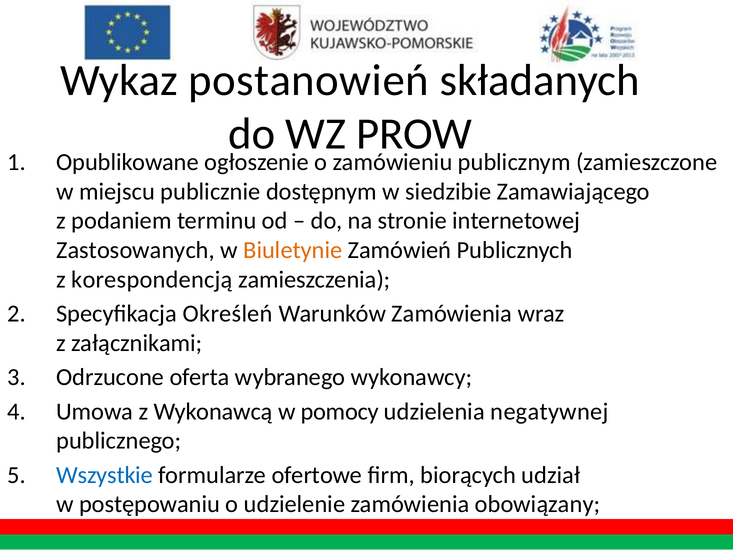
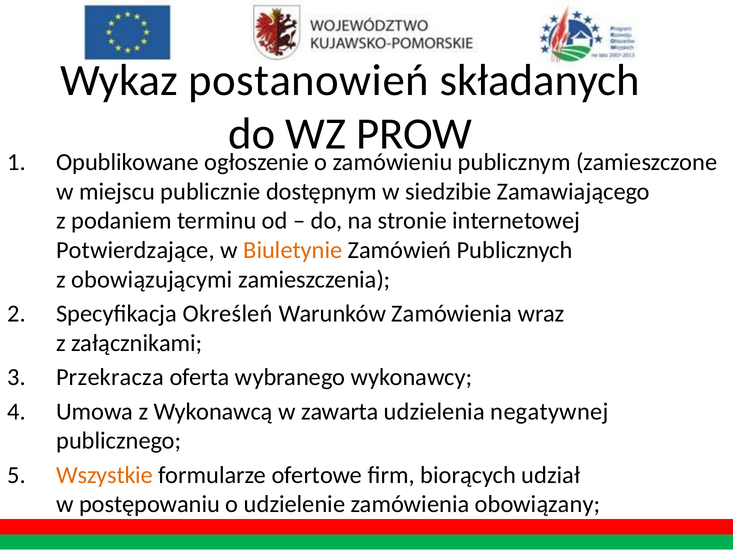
Zastosowanych: Zastosowanych -> Potwierdzające
korespondencją: korespondencją -> obowiązującymi
Odrzucone: Odrzucone -> Przekracza
pomocy: pomocy -> zawarta
Wszystkie colour: blue -> orange
